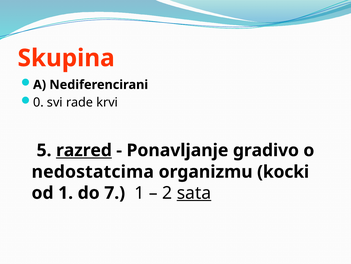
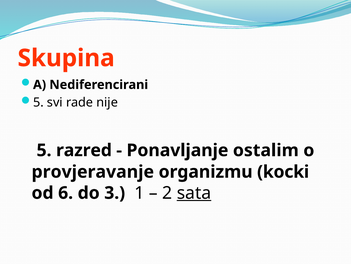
0 at (38, 102): 0 -> 5
krvi: krvi -> nije
razred underline: present -> none
gradivo: gradivo -> ostalim
nedostatcima: nedostatcima -> provjeravanje
od 1: 1 -> 6
7: 7 -> 3
